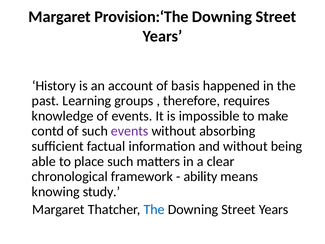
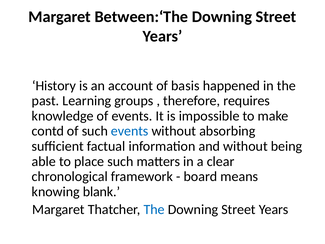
Provision:‘The: Provision:‘The -> Between:‘The
events at (130, 131) colour: purple -> blue
ability: ability -> board
study: study -> blank
